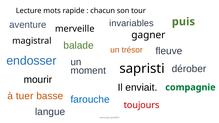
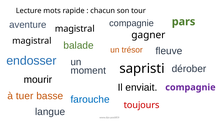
invariables at (131, 23): invariables -> compagnie
puis: puis -> pars
merveille at (75, 29): merveille -> magistral
compagnie at (190, 88) colour: green -> purple
